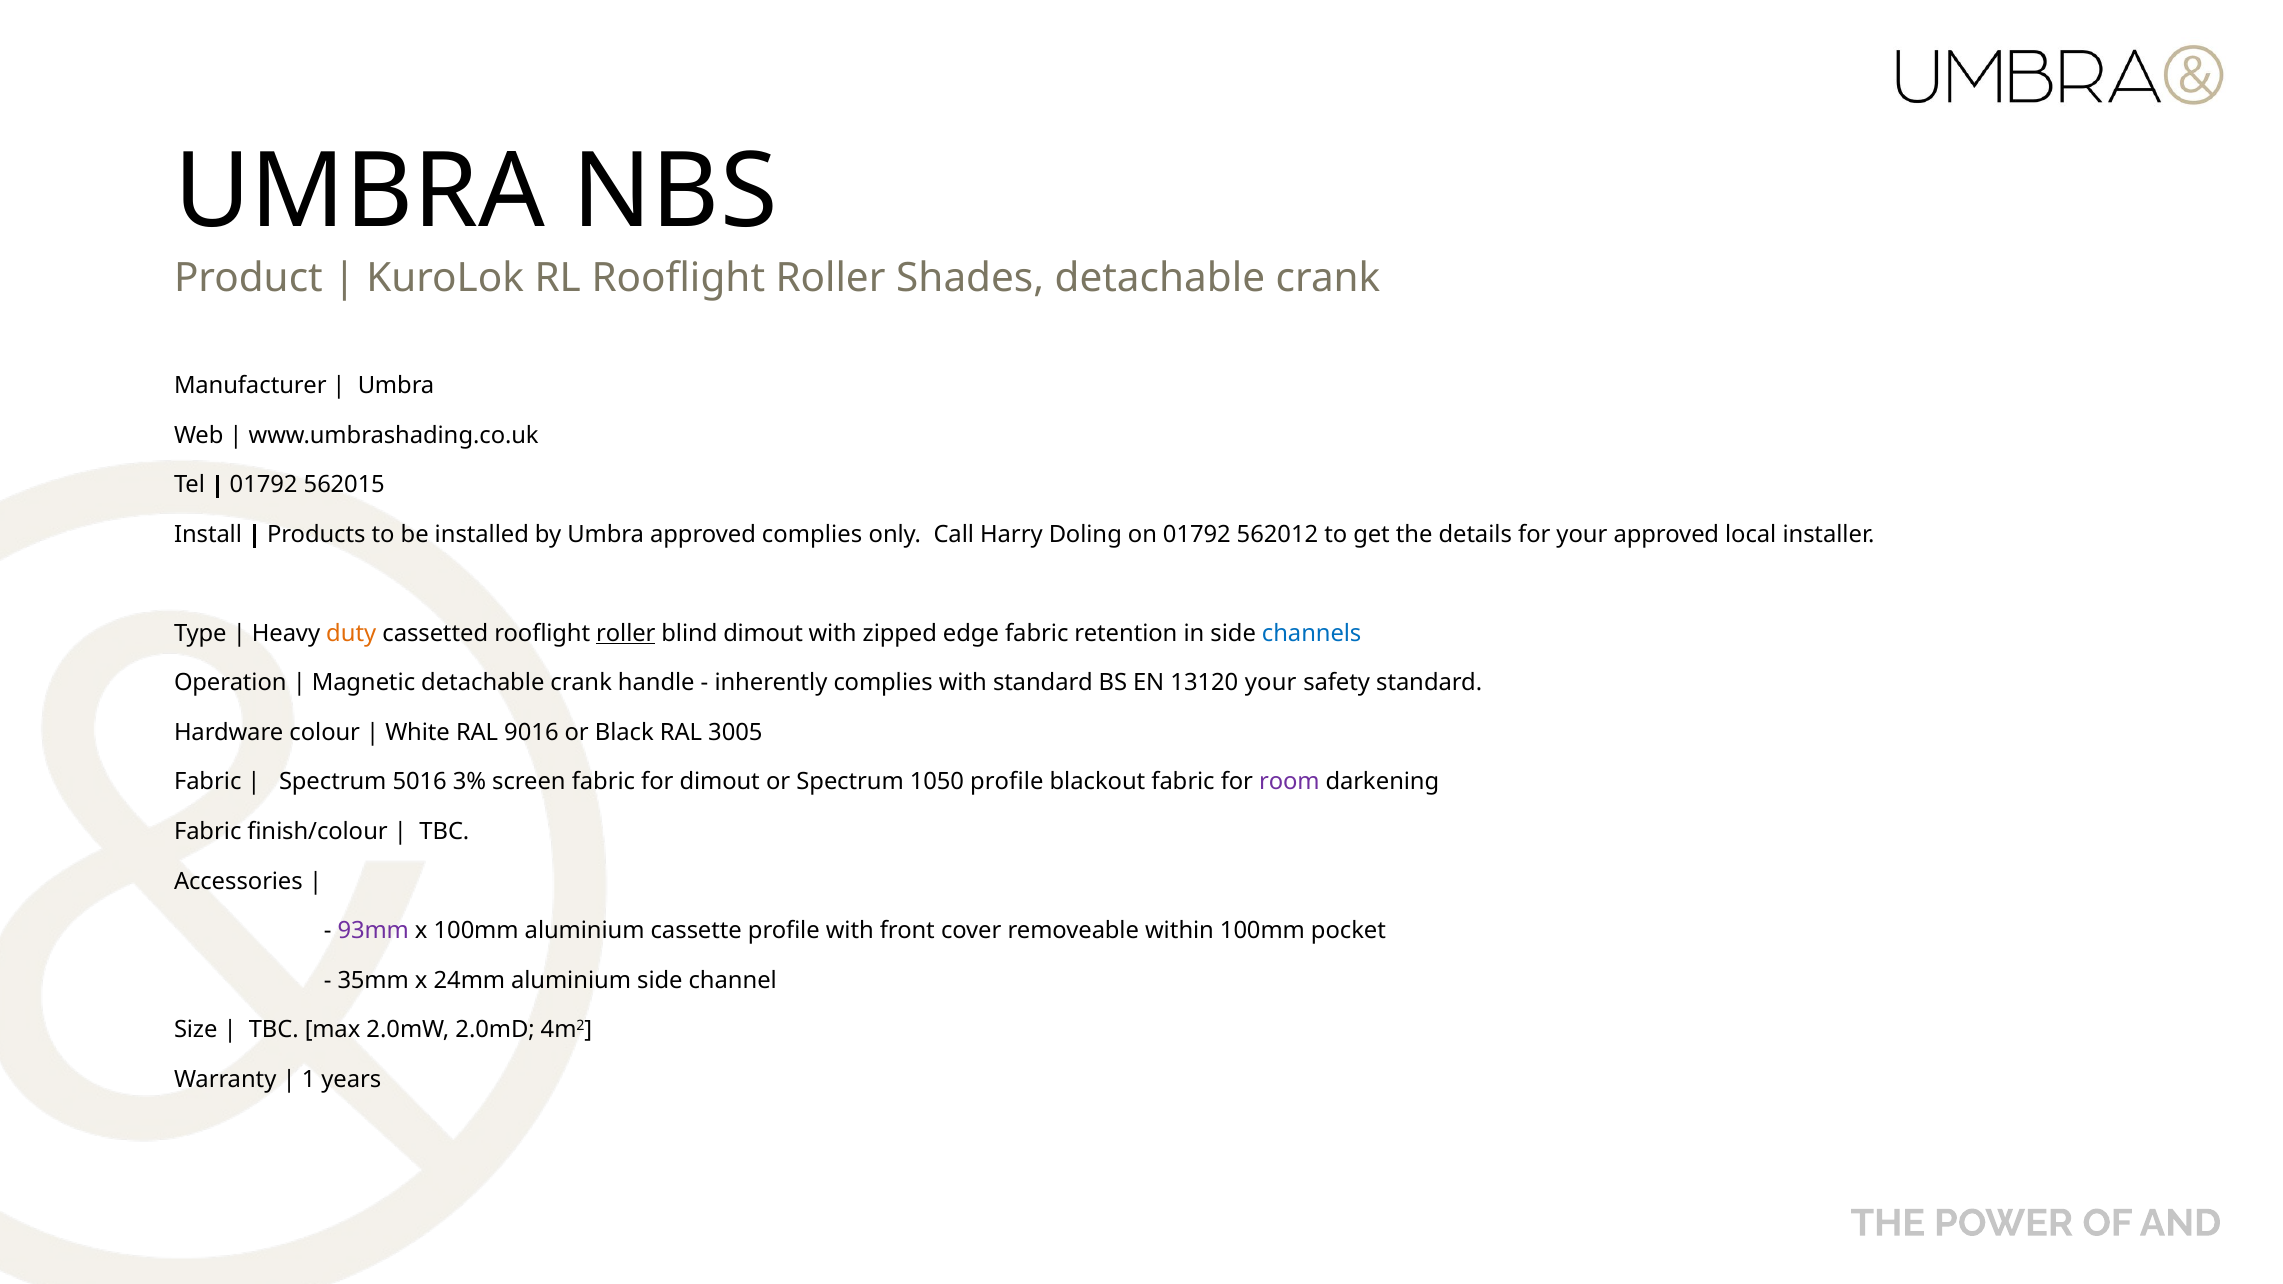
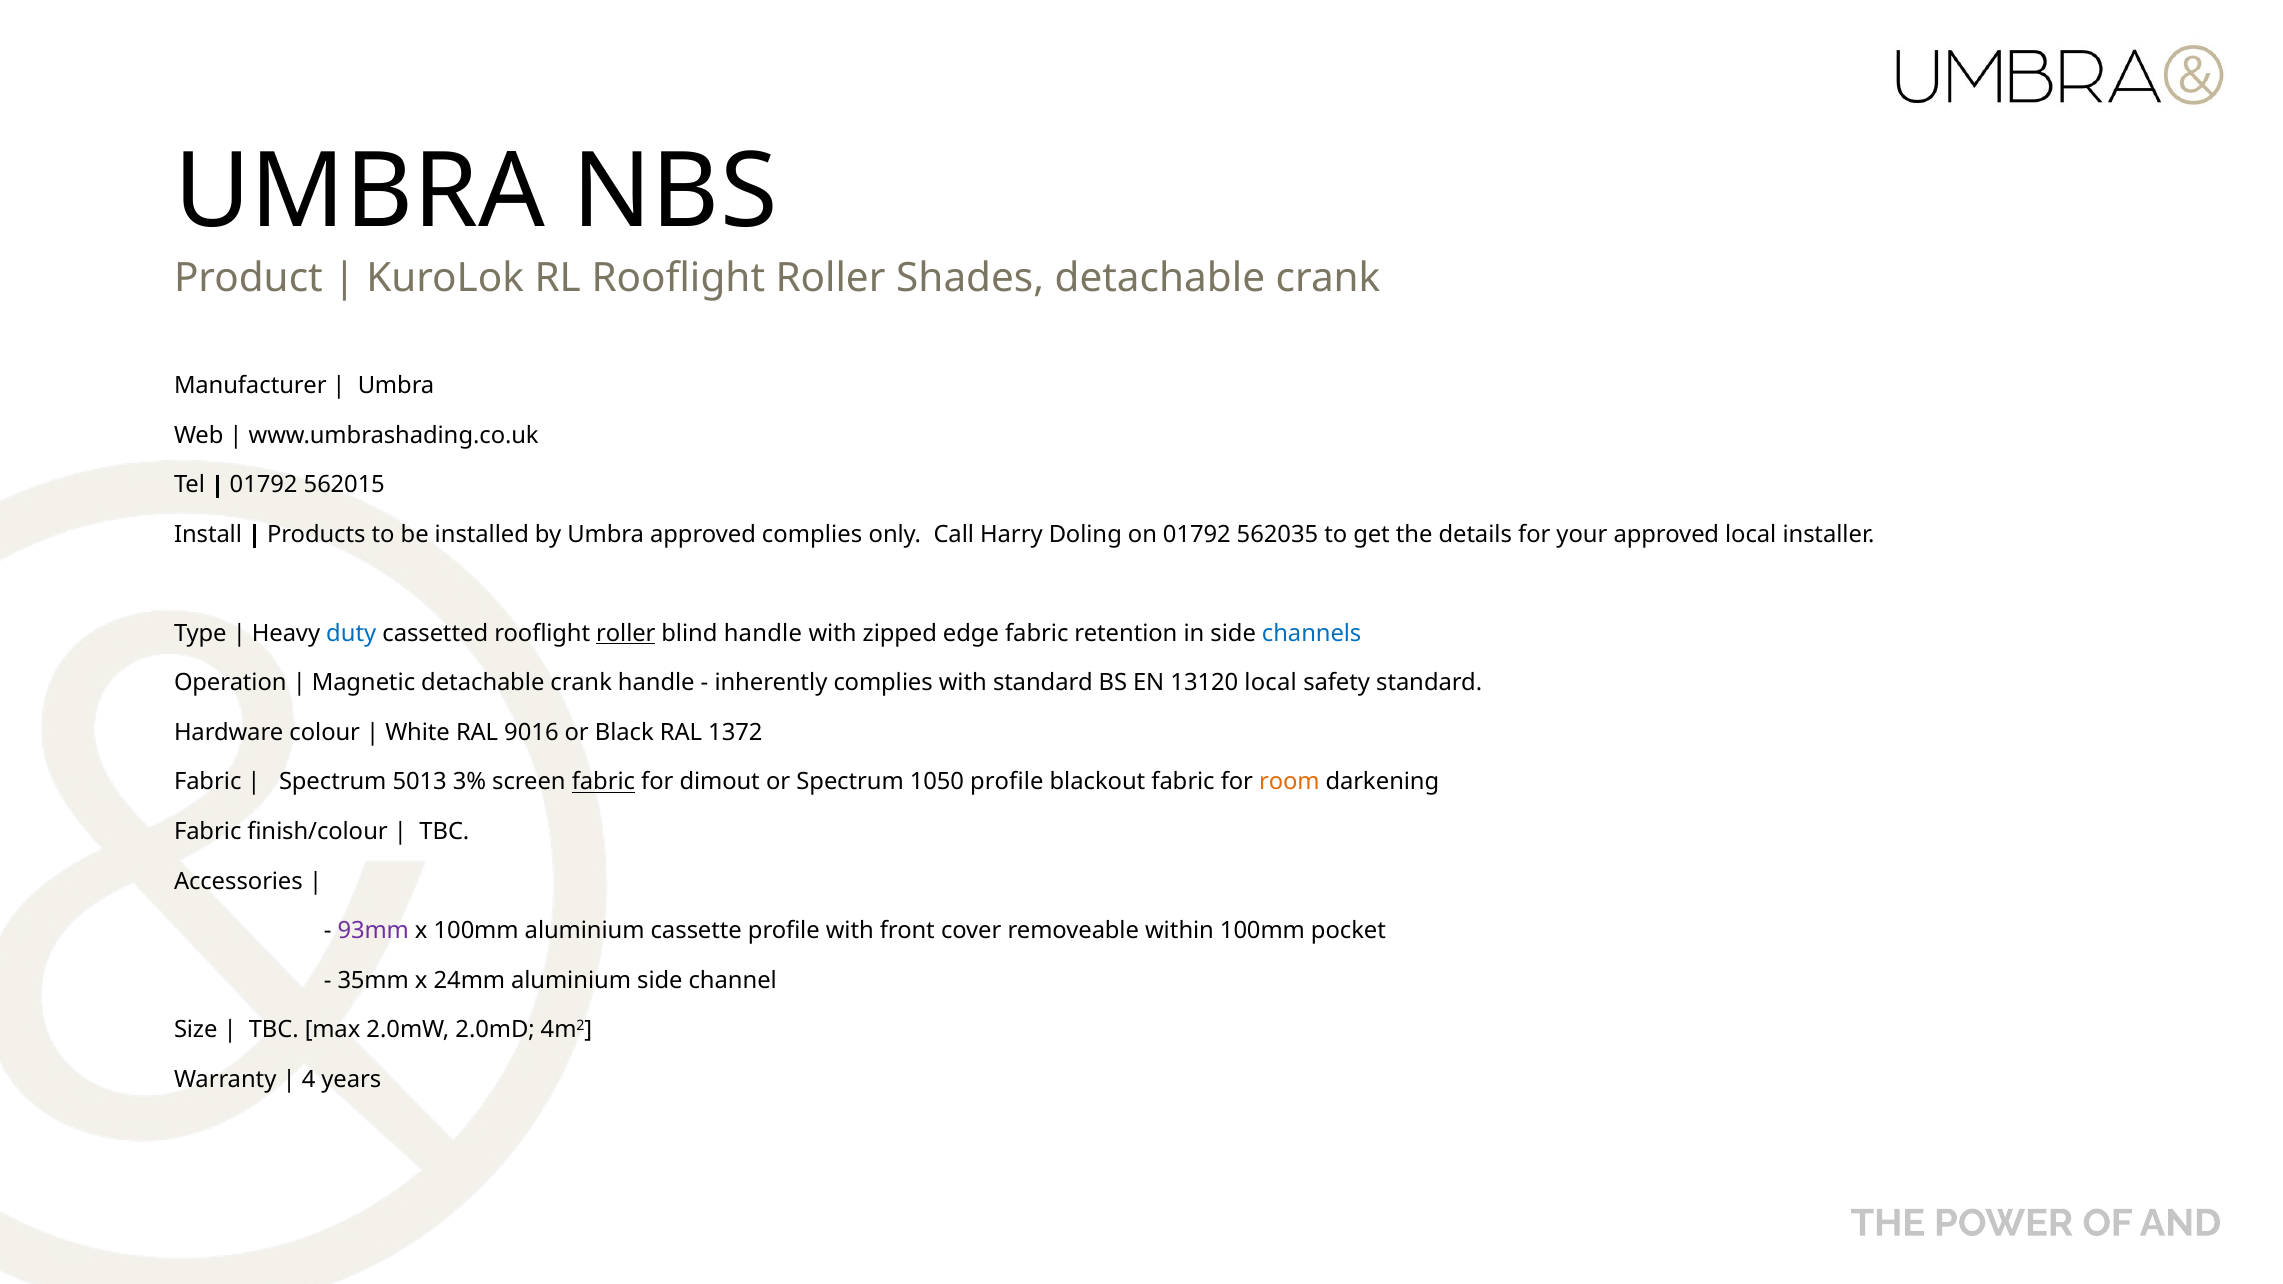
562012: 562012 -> 562035
duty colour: orange -> blue
blind dimout: dimout -> handle
13120 your: your -> local
3005: 3005 -> 1372
5016: 5016 -> 5013
fabric at (603, 782) underline: none -> present
room colour: purple -> orange
1: 1 -> 4
